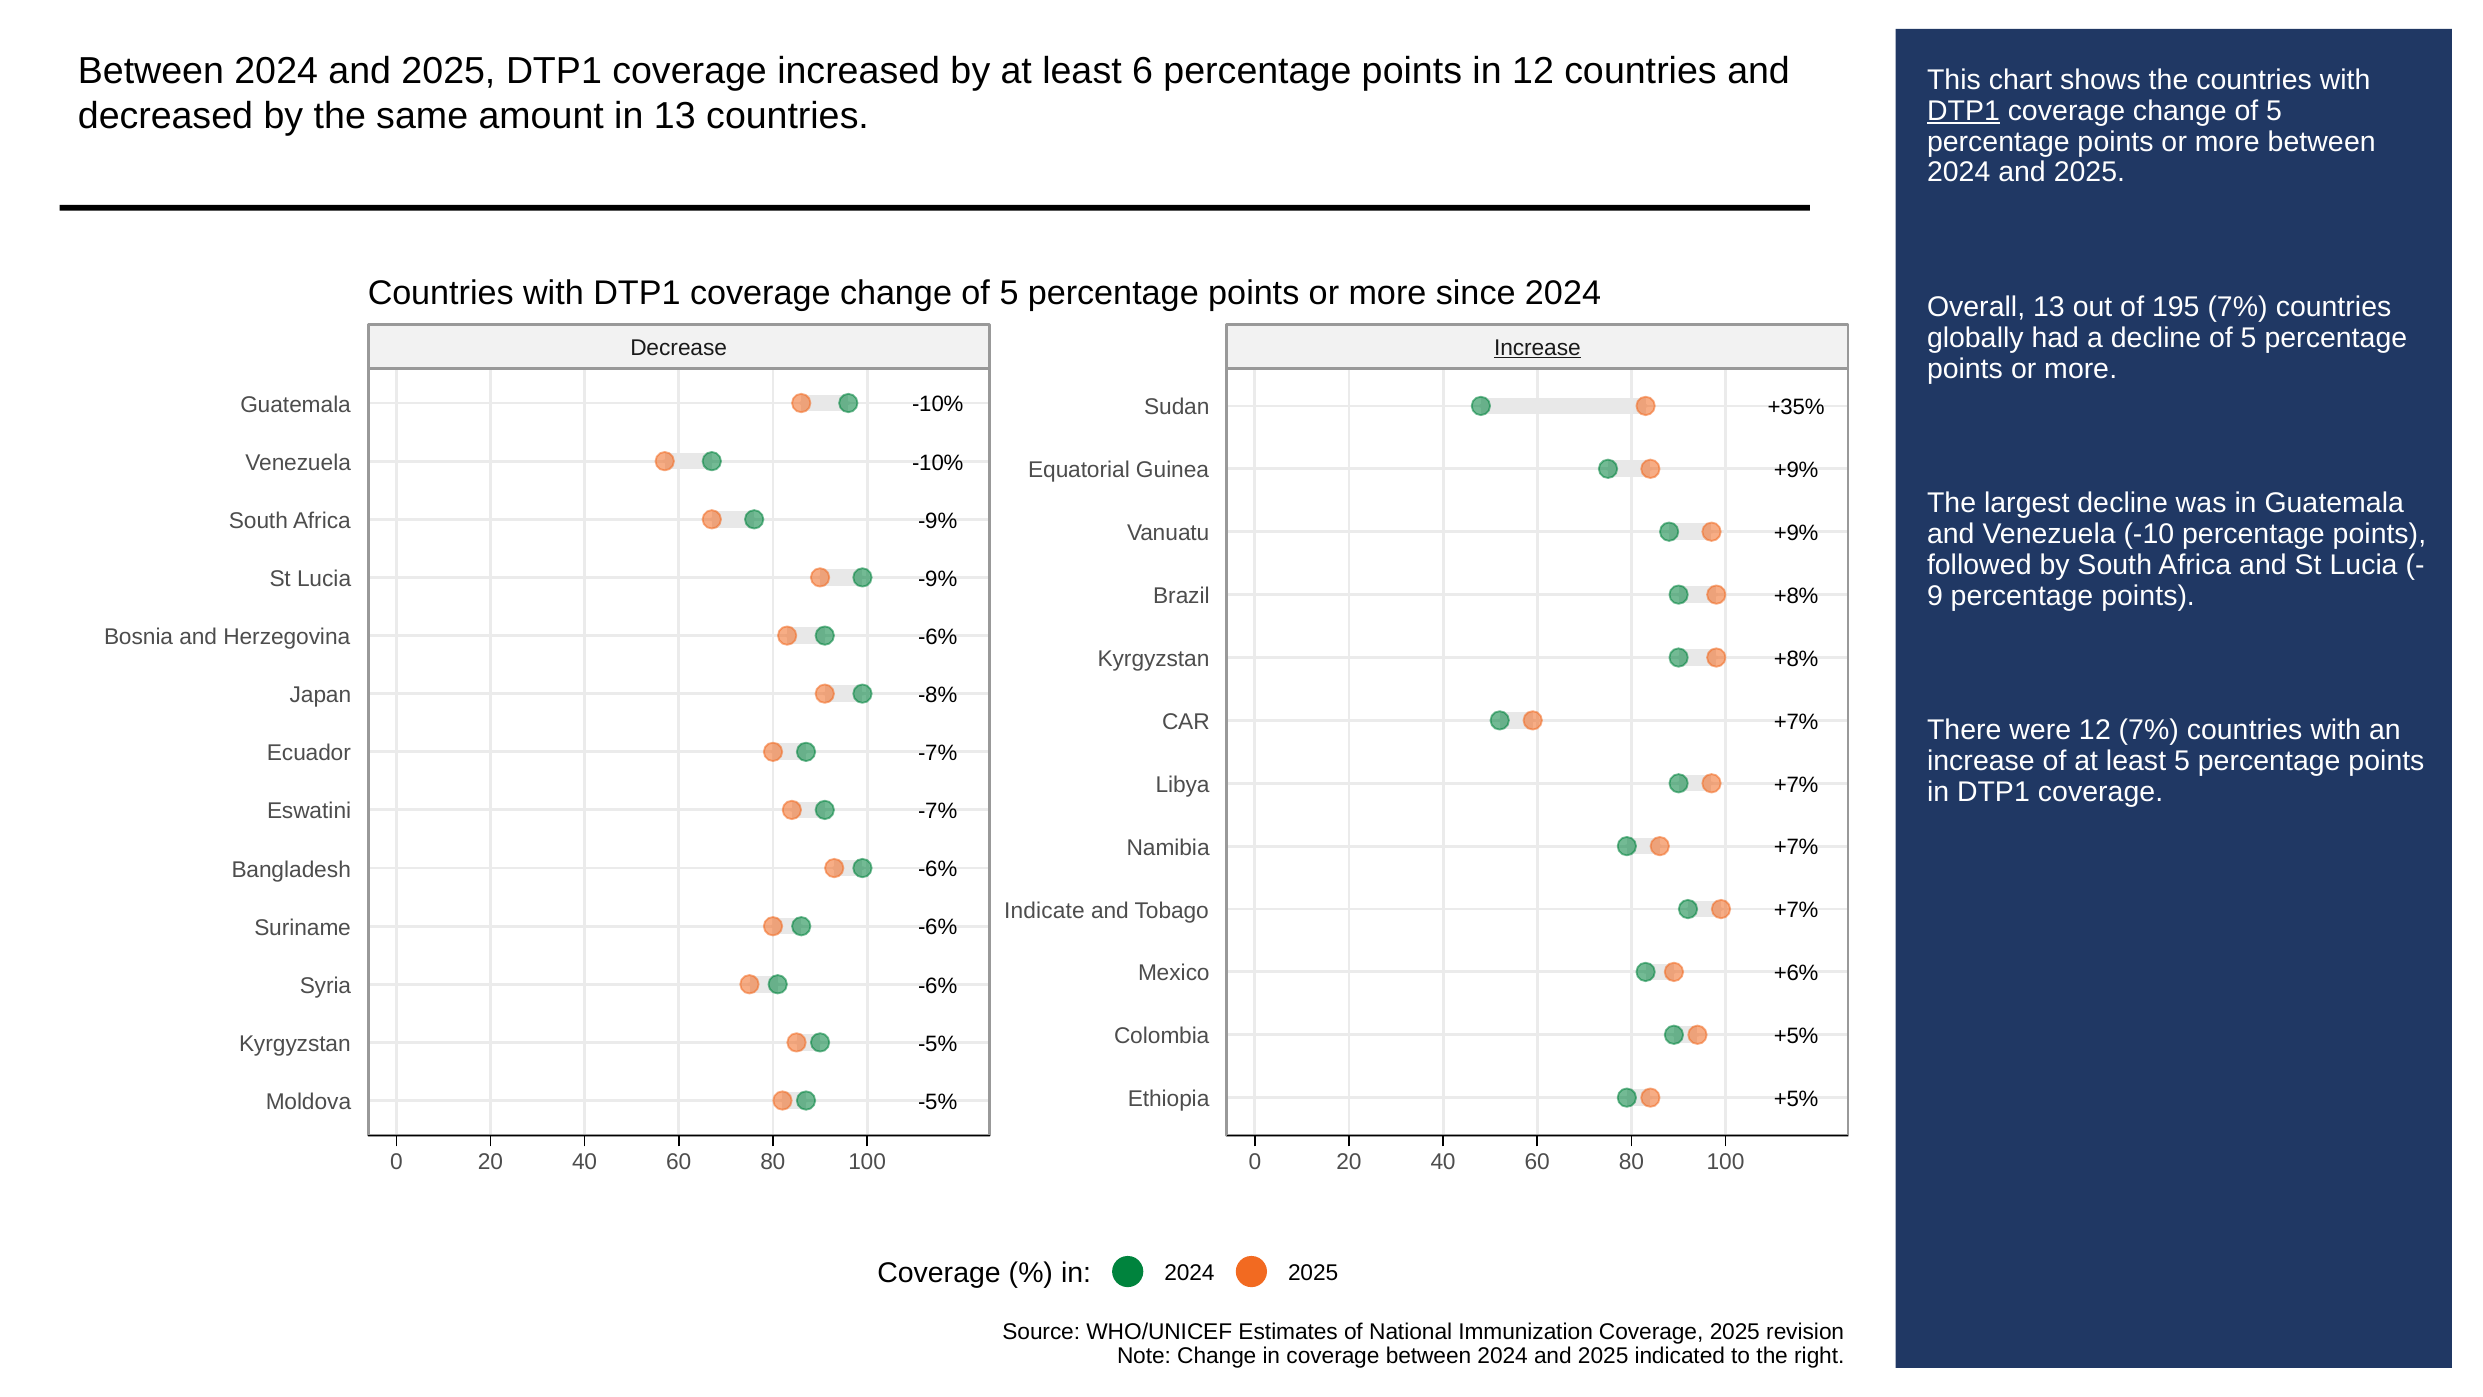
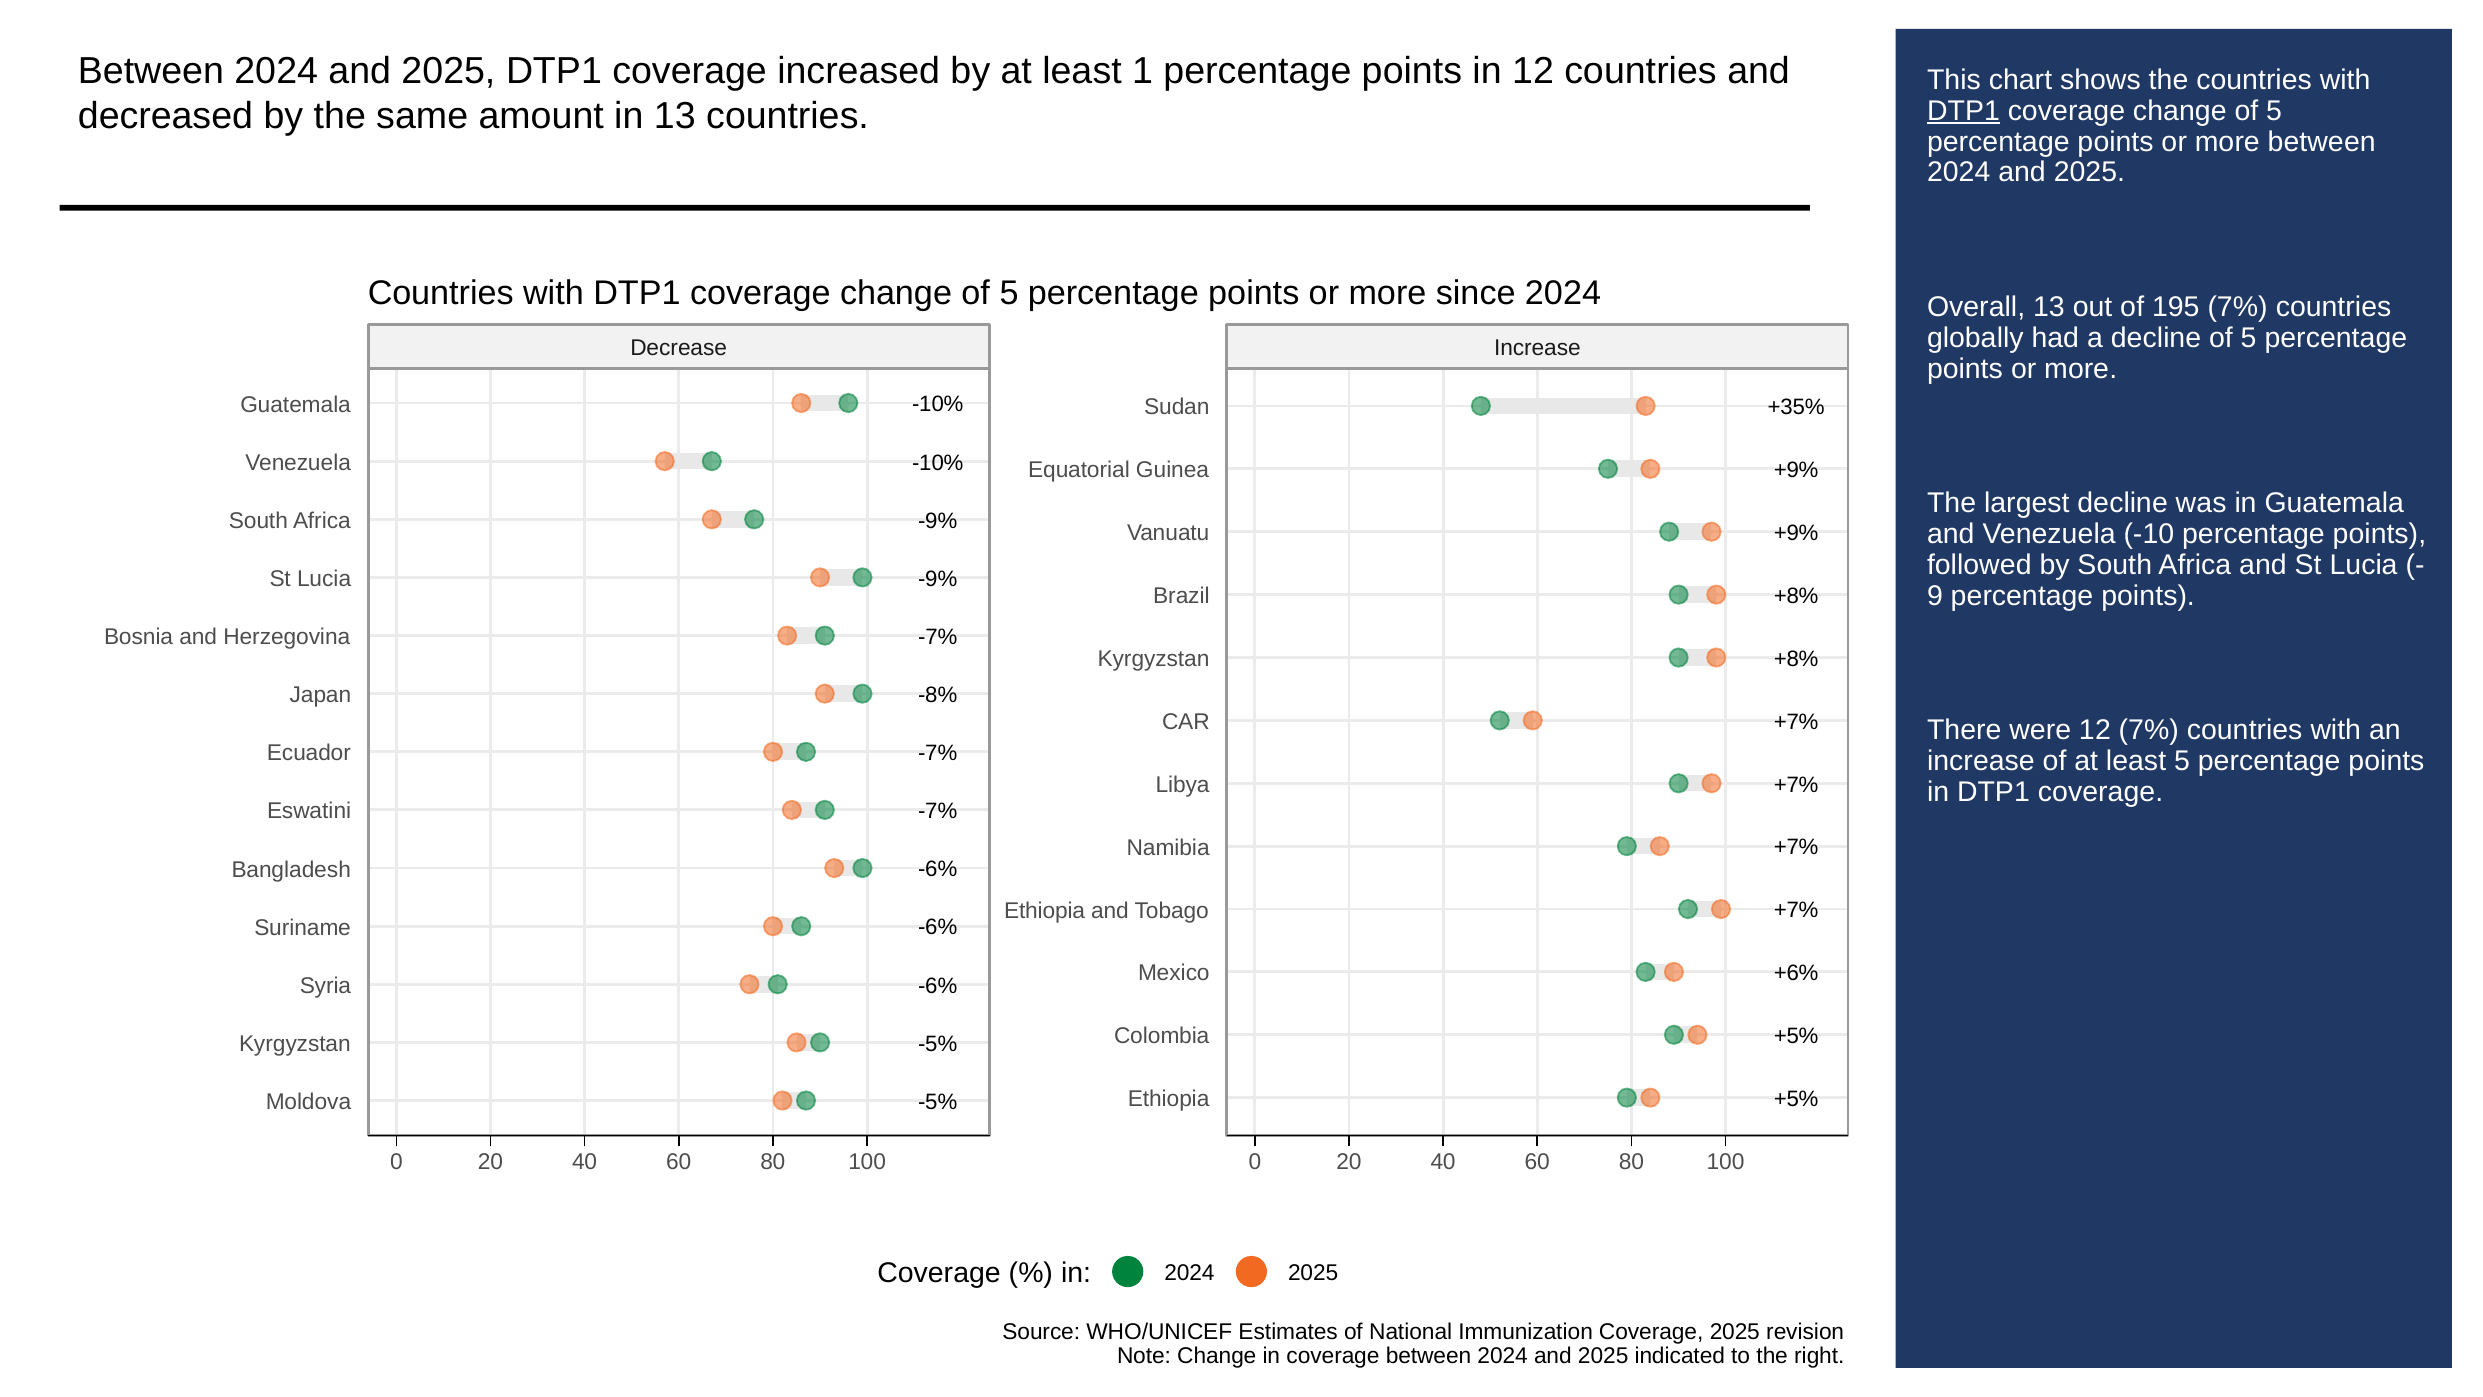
6: 6 -> 1
Increase at (1537, 348) underline: present -> none
-6% at (938, 637): -6% -> -7%
Indicate at (1044, 910): Indicate -> Ethiopia
